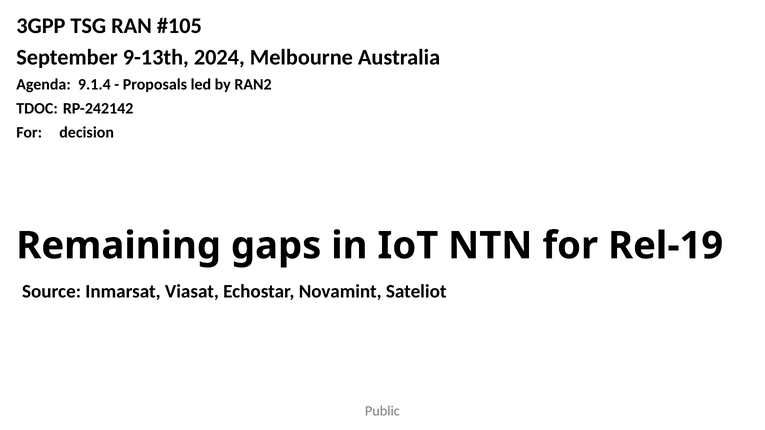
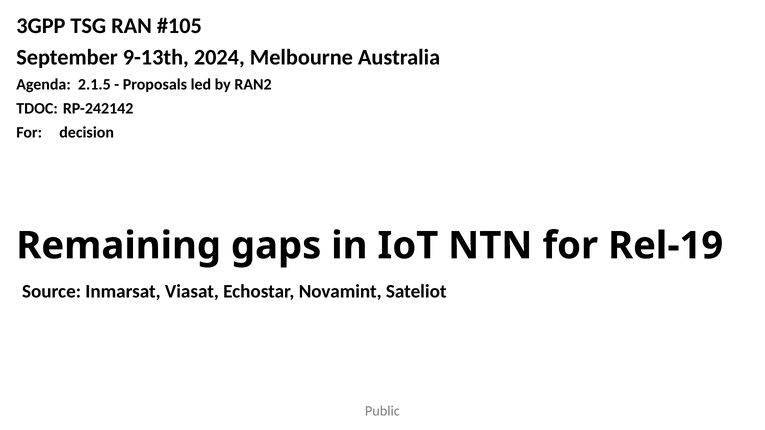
9.1.4: 9.1.4 -> 2.1.5
